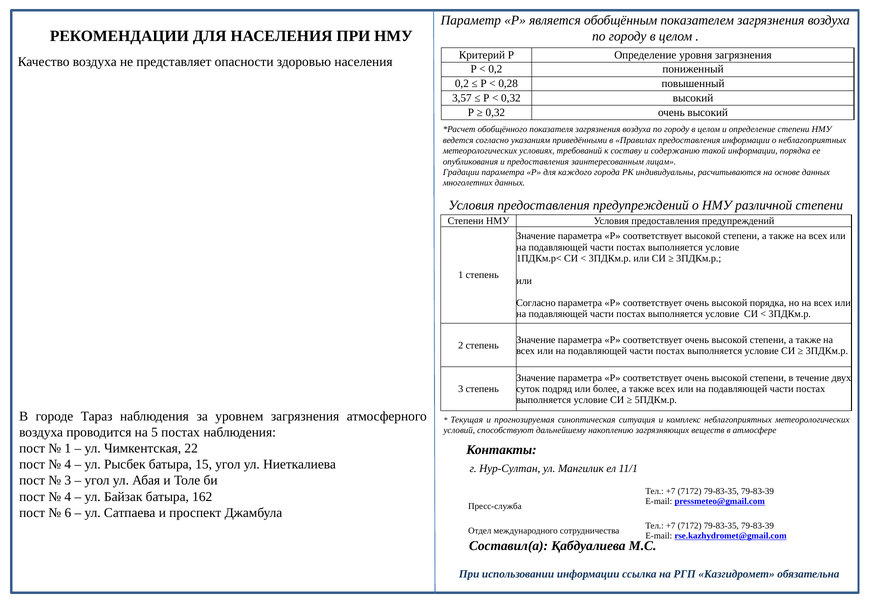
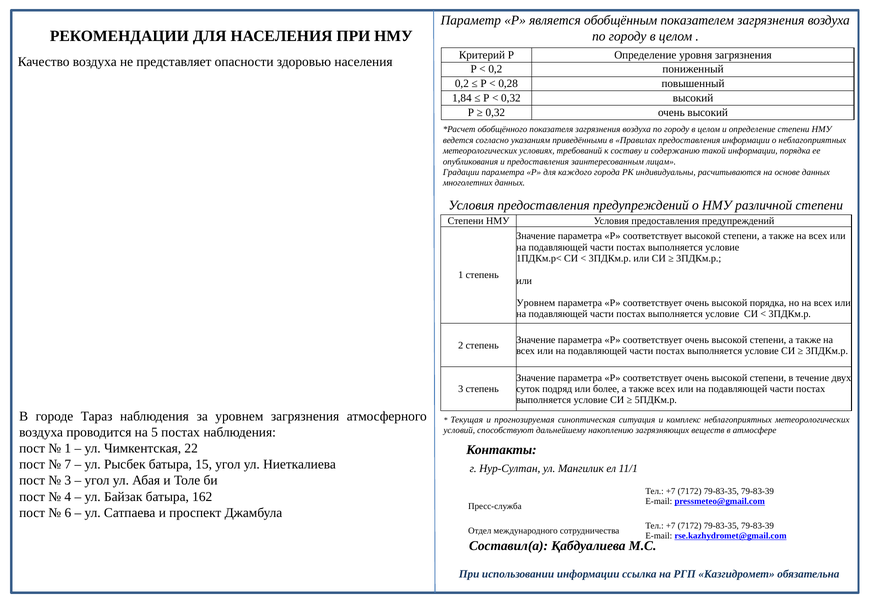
3,57: 3,57 -> 1,84
Согласно at (536, 303): Согласно -> Уровнем
4 at (68, 464): 4 -> 7
